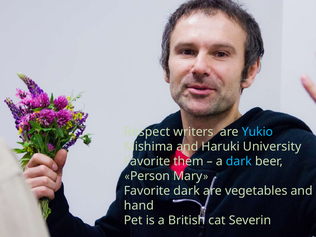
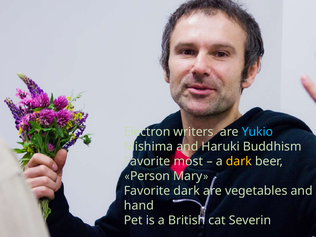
Respect: Respect -> Electron
University: University -> Buddhism
them: them -> most
dark at (239, 161) colour: light blue -> yellow
